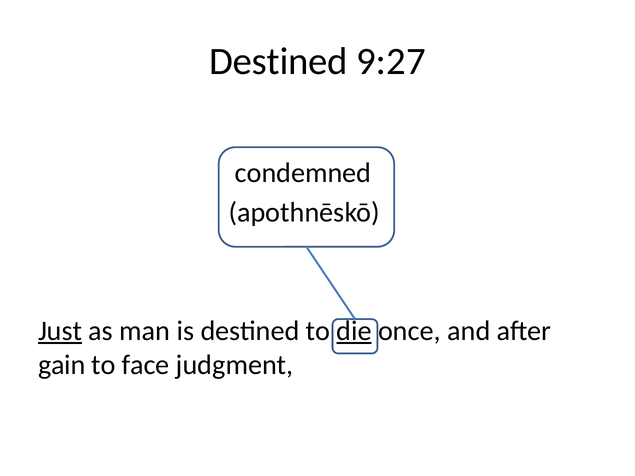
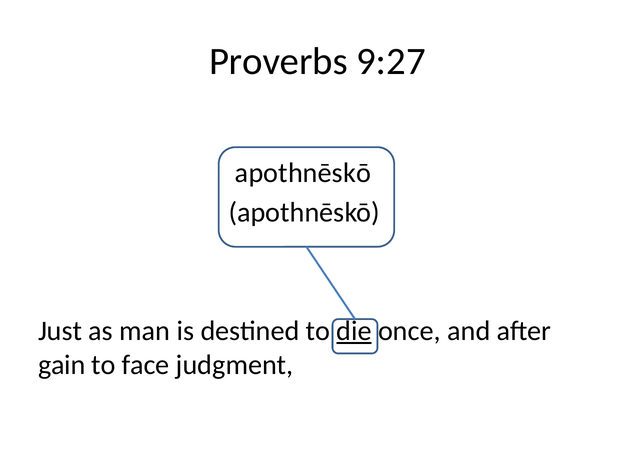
Destined at (278, 61): Destined -> Proverbs
condemned at (303, 173): condemned -> apothnēskō
Just underline: present -> none
